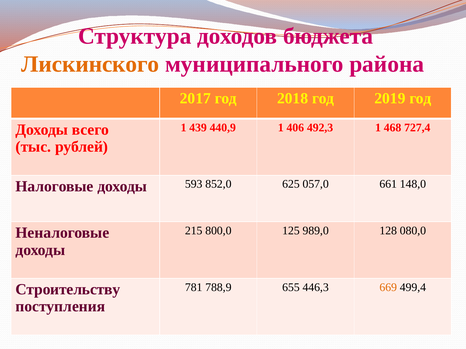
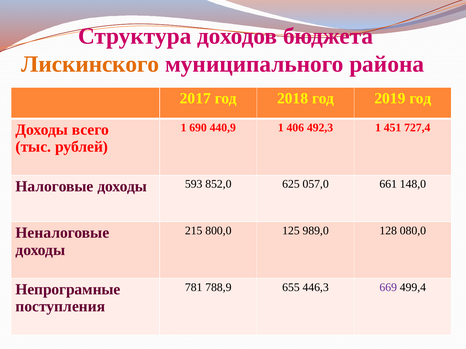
439: 439 -> 690
468: 468 -> 451
669 colour: orange -> purple
Строительству: Строительству -> Непрограмные
